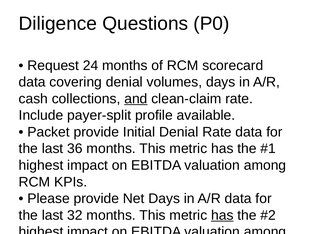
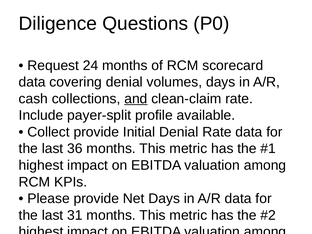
Packet at (49, 132): Packet -> Collect
32: 32 -> 31
has at (222, 215) underline: present -> none
